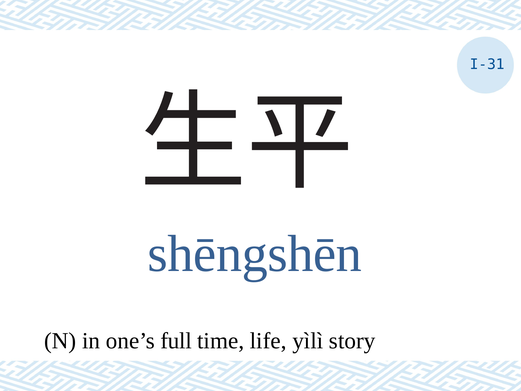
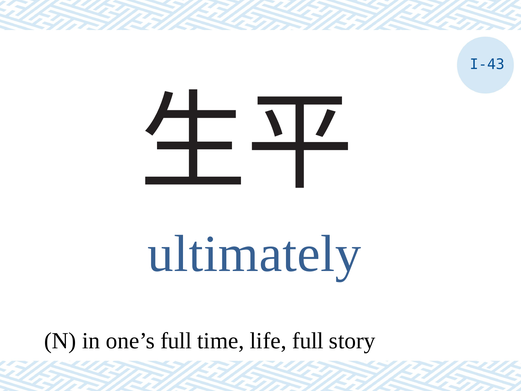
I-31: I-31 -> I-43
shēngshēn: shēngshēn -> ultimately
life yìlì: yìlì -> full
